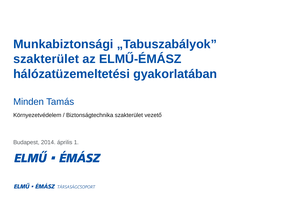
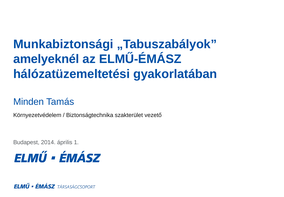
szakterület at (46, 59): szakterület -> amelyeknél
